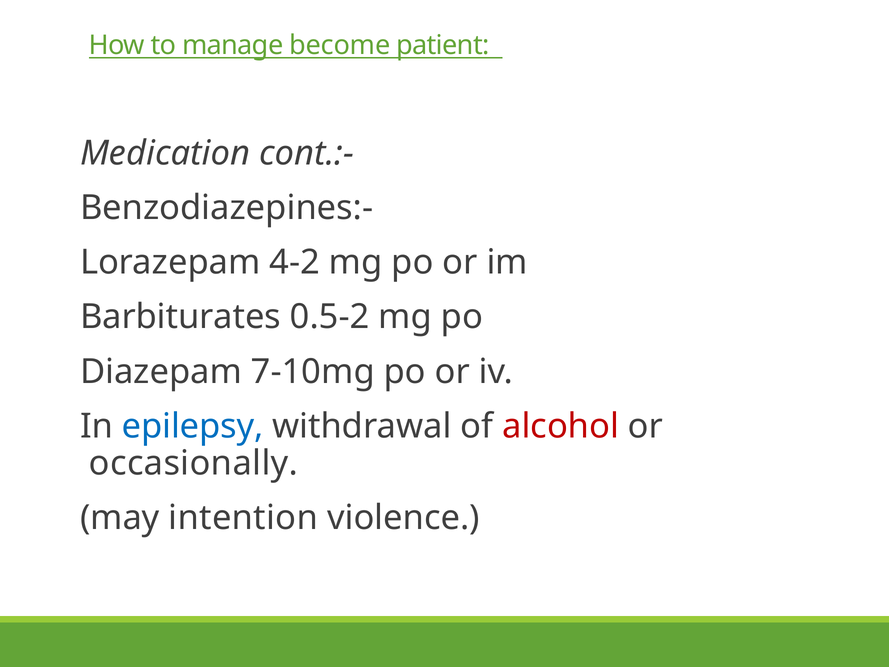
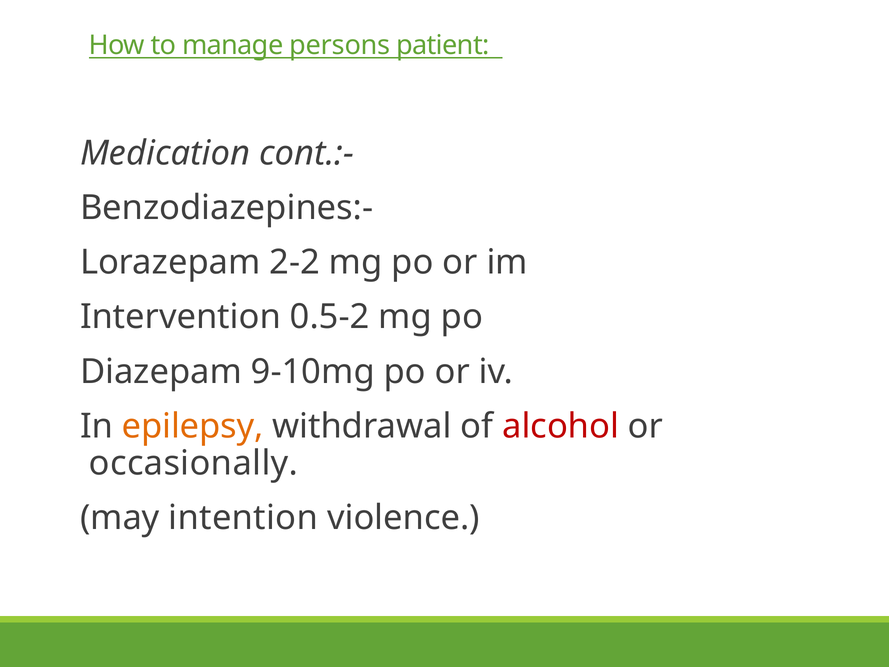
become: become -> persons
4-2: 4-2 -> 2-2
Barbiturates: Barbiturates -> Intervention
7-10mg: 7-10mg -> 9-10mg
epilepsy colour: blue -> orange
